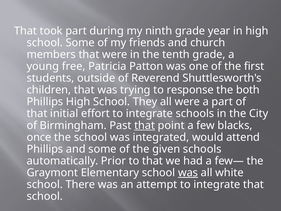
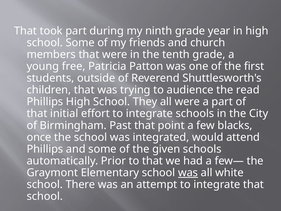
response: response -> audience
both: both -> read
that at (145, 125) underline: present -> none
